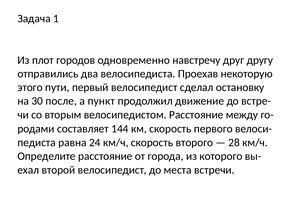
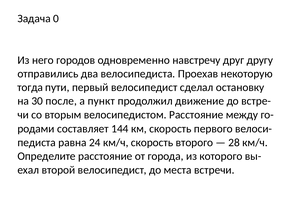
1: 1 -> 0
плот: плот -> него
этого: этого -> тогда
